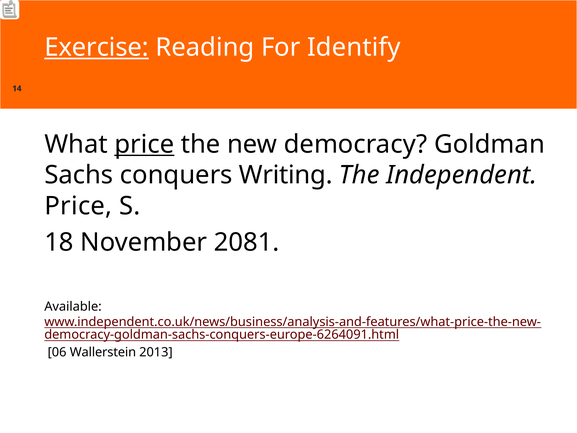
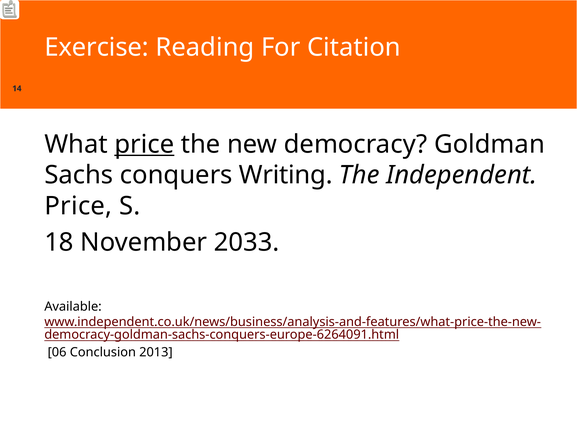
Exercise underline: present -> none
Identify: Identify -> Citation
2081: 2081 -> 2033
Wallerstein: Wallerstein -> Conclusion
